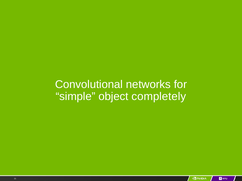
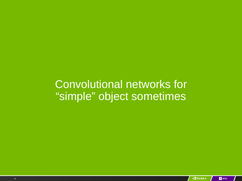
completely: completely -> sometimes
